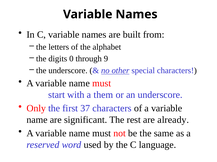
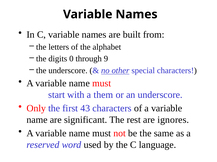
37: 37 -> 43
already: already -> ignores
